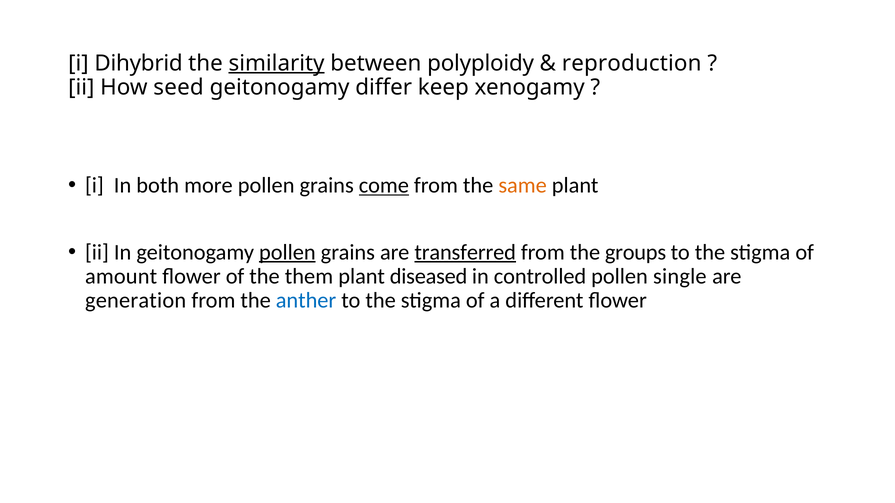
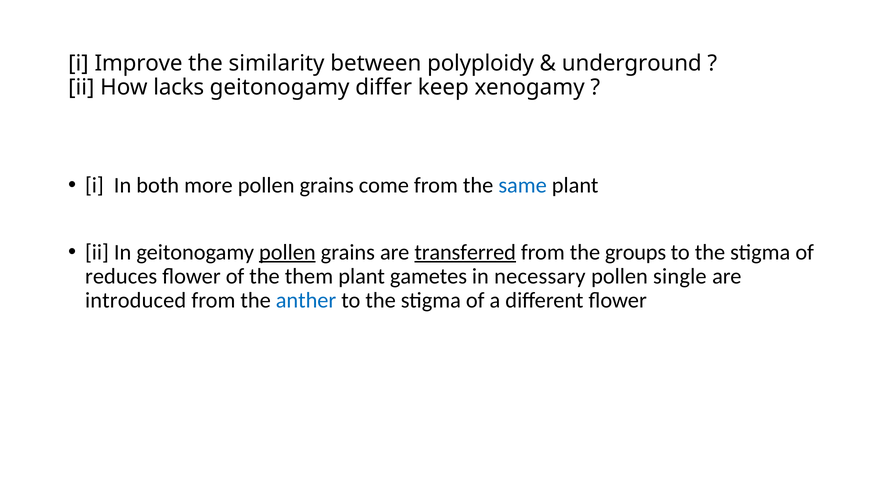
Dihybrid: Dihybrid -> Improve
similarity underline: present -> none
reproduction: reproduction -> underground
seed: seed -> lacks
come underline: present -> none
same colour: orange -> blue
amount: amount -> reduces
diseased: diseased -> gametes
controlled: controlled -> necessary
generation: generation -> introduced
